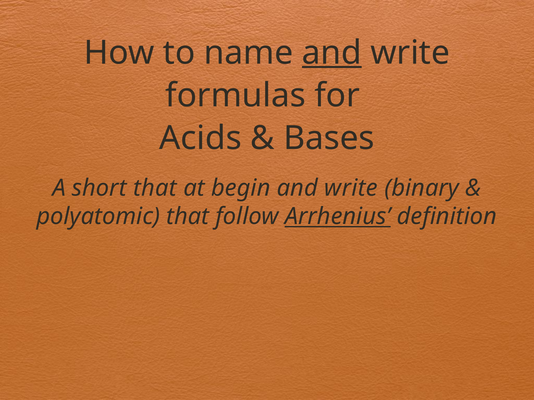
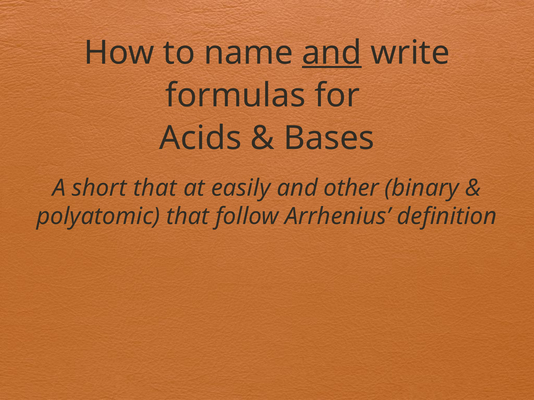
begin: begin -> easily
write at (351, 188): write -> other
Arrhenius underline: present -> none
